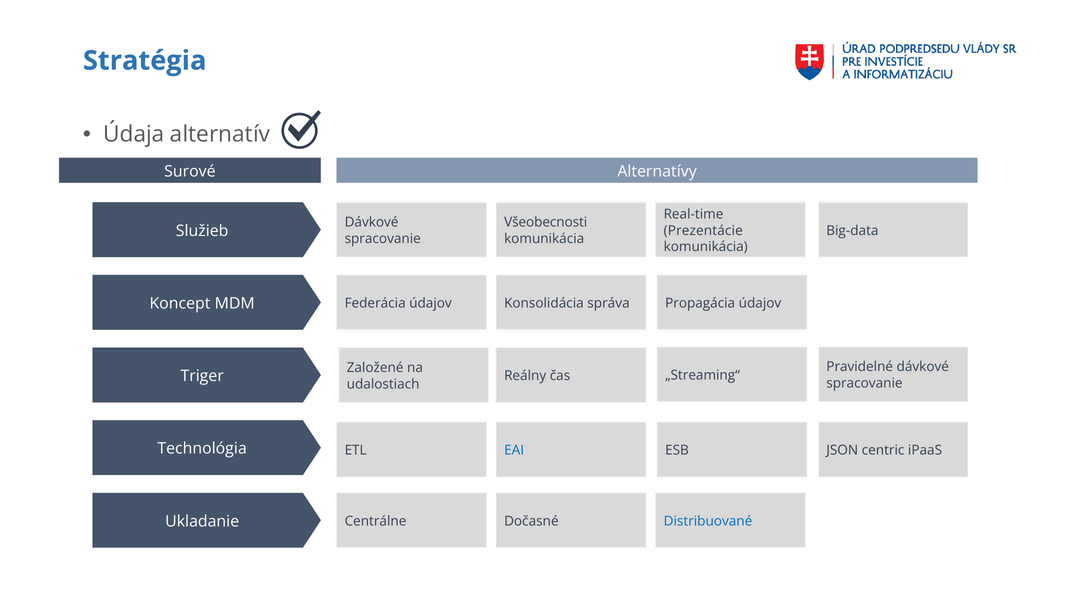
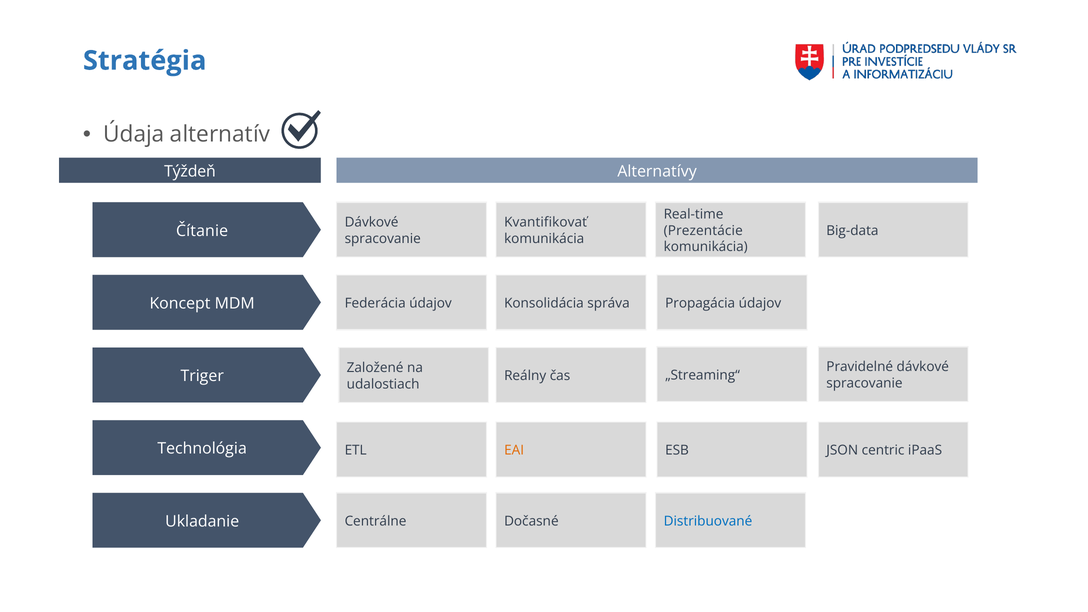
Surové: Surové -> Týždeň
Všeobecnosti: Všeobecnosti -> Kvantifikovať
Služieb: Služieb -> Čítanie
EAI colour: blue -> orange
